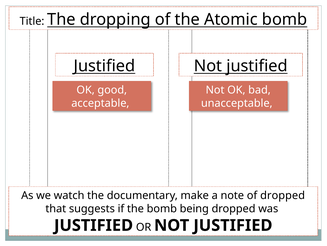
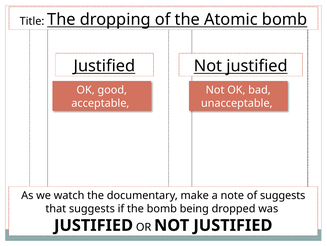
of dropped: dropped -> suggests
